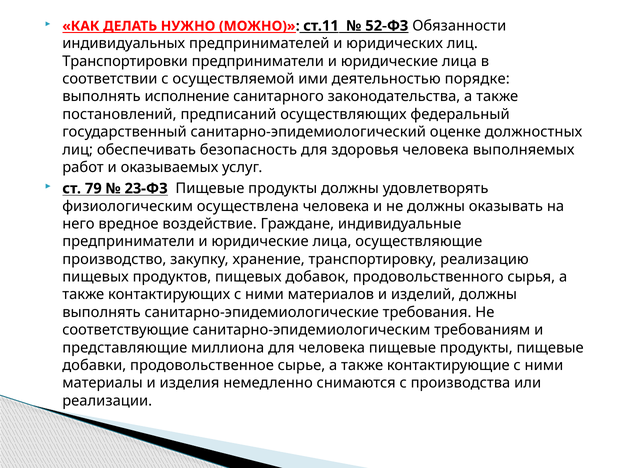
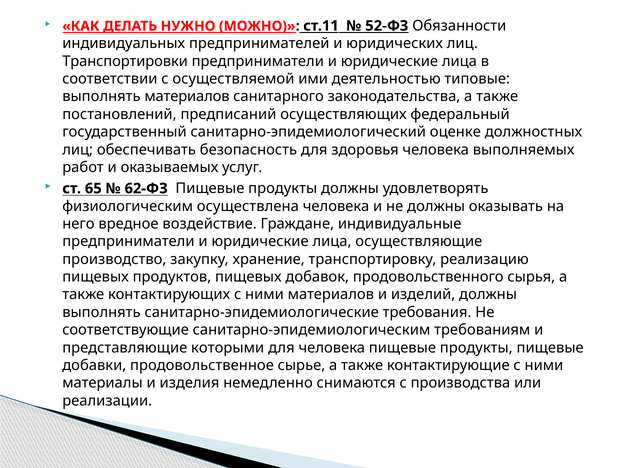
порядке: порядке -> типовые
выполнять исполнение: исполнение -> материалов
79: 79 -> 65
23-ФЗ: 23-ФЗ -> 62-ФЗ
миллиона: миллиона -> которыми
